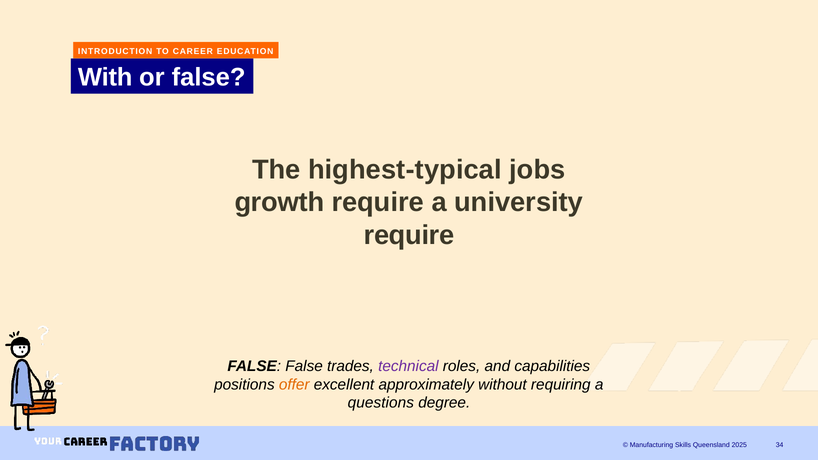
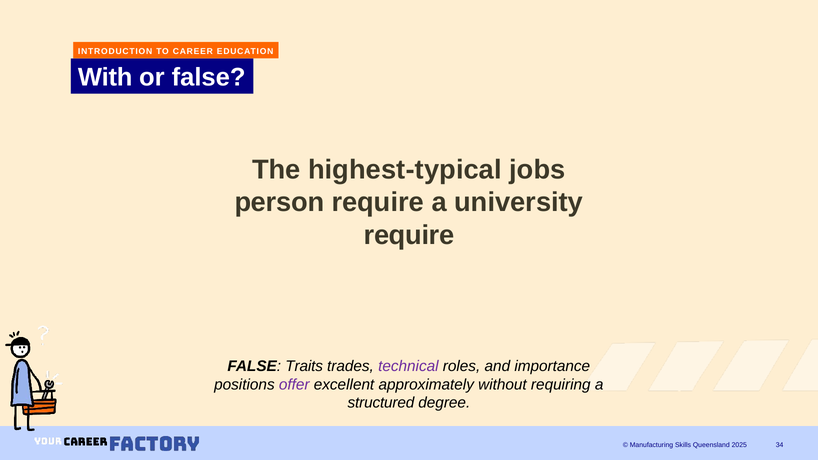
growth: growth -> person
FALSE False: False -> Traits
capabilities: capabilities -> importance
offer colour: orange -> purple
questions: questions -> structured
